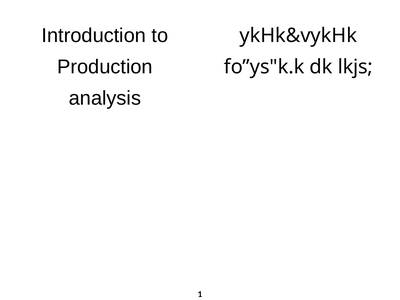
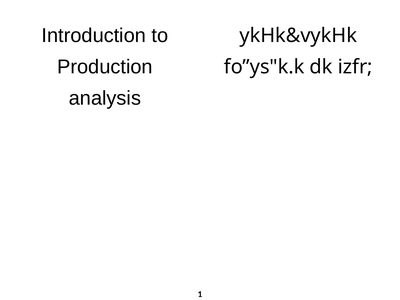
lkjs: lkjs -> izfr
